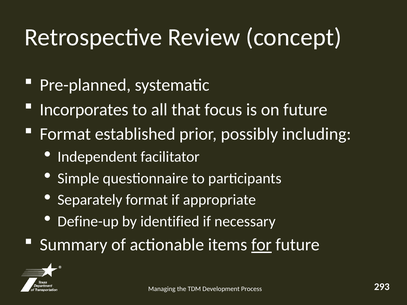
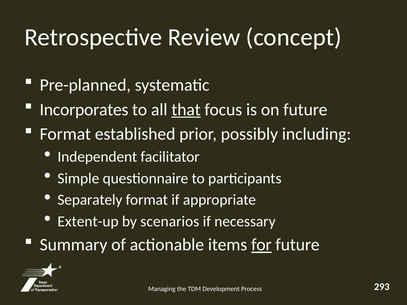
that underline: none -> present
Define-up: Define-up -> Extent-up
identified: identified -> scenarios
